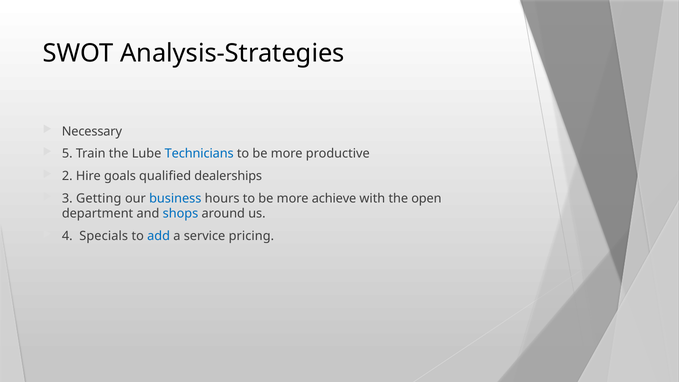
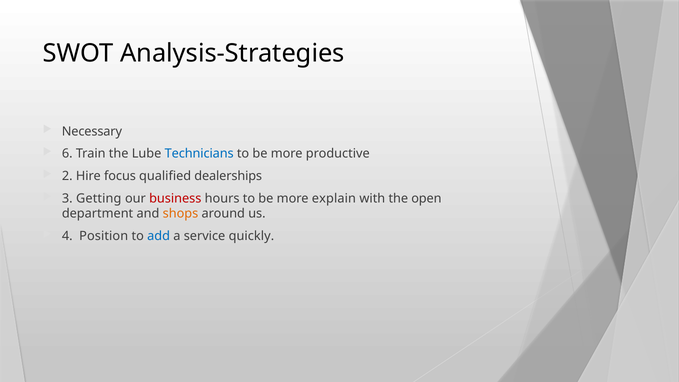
5: 5 -> 6
goals: goals -> focus
business colour: blue -> red
achieve: achieve -> explain
shops colour: blue -> orange
Specials: Specials -> Position
pricing: pricing -> quickly
